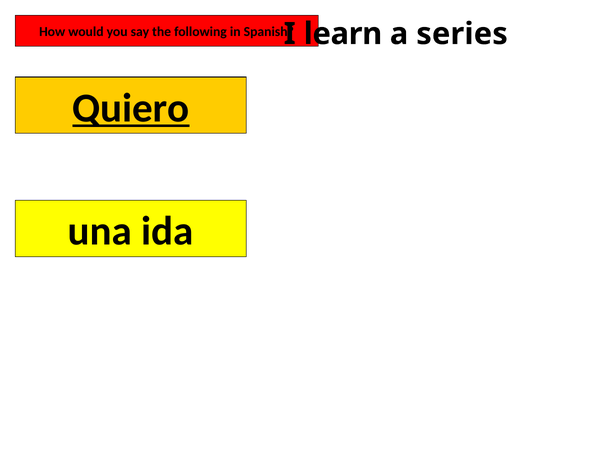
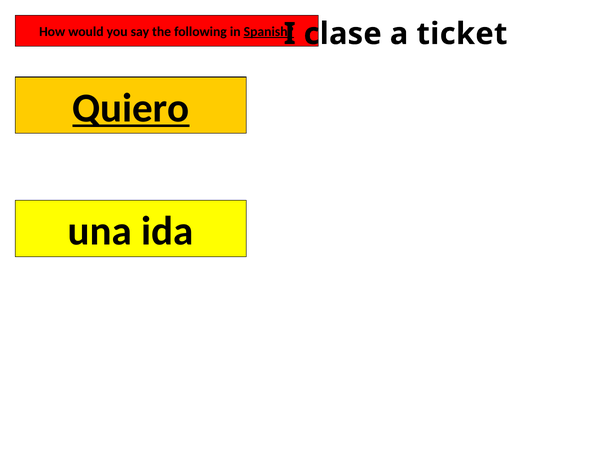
Spanish underline: none -> present
learn: learn -> clase
series: series -> ticket
